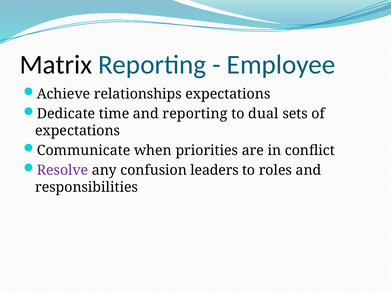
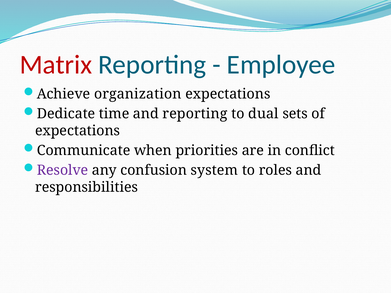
Matrix colour: black -> red
relationships: relationships -> organization
leaders: leaders -> system
